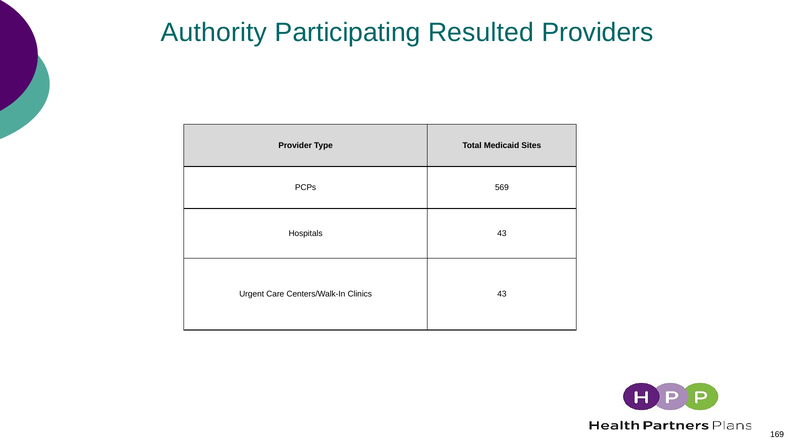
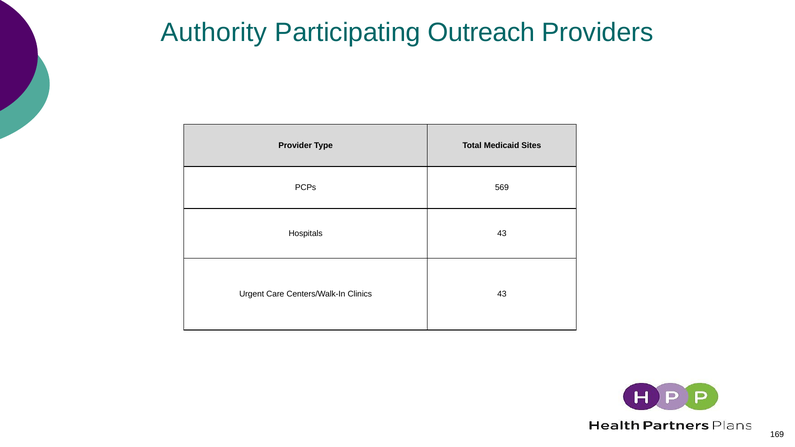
Resulted: Resulted -> Outreach
